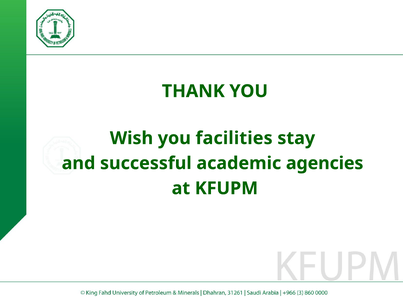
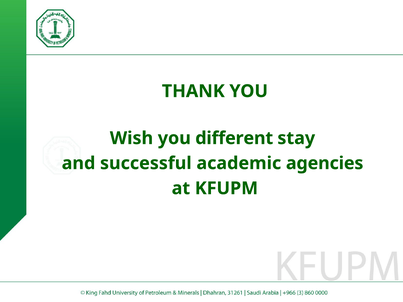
facilities: facilities -> different
